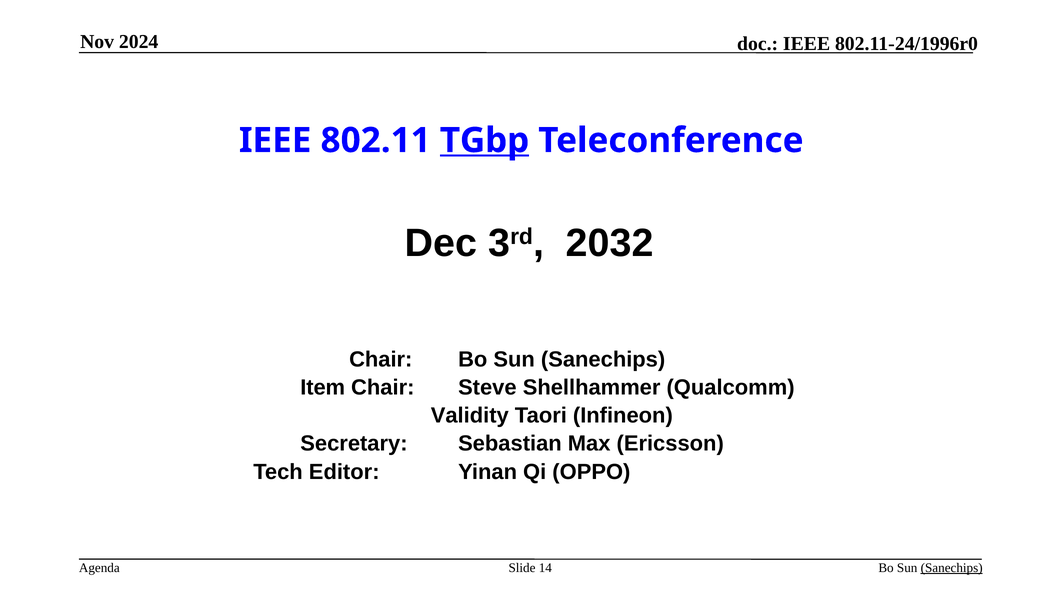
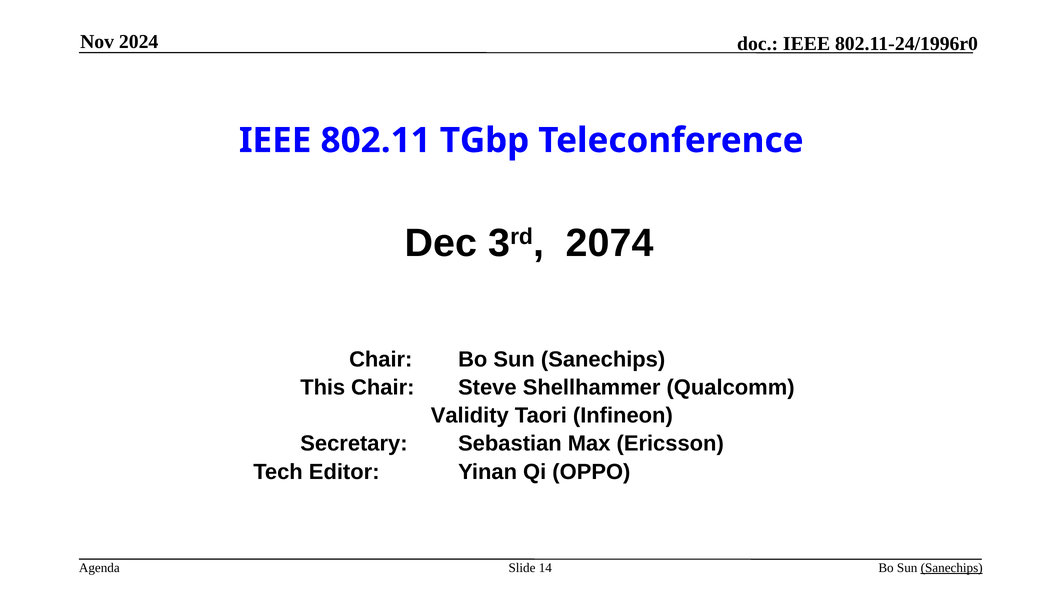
TGbp underline: present -> none
2032: 2032 -> 2074
Item: Item -> This
